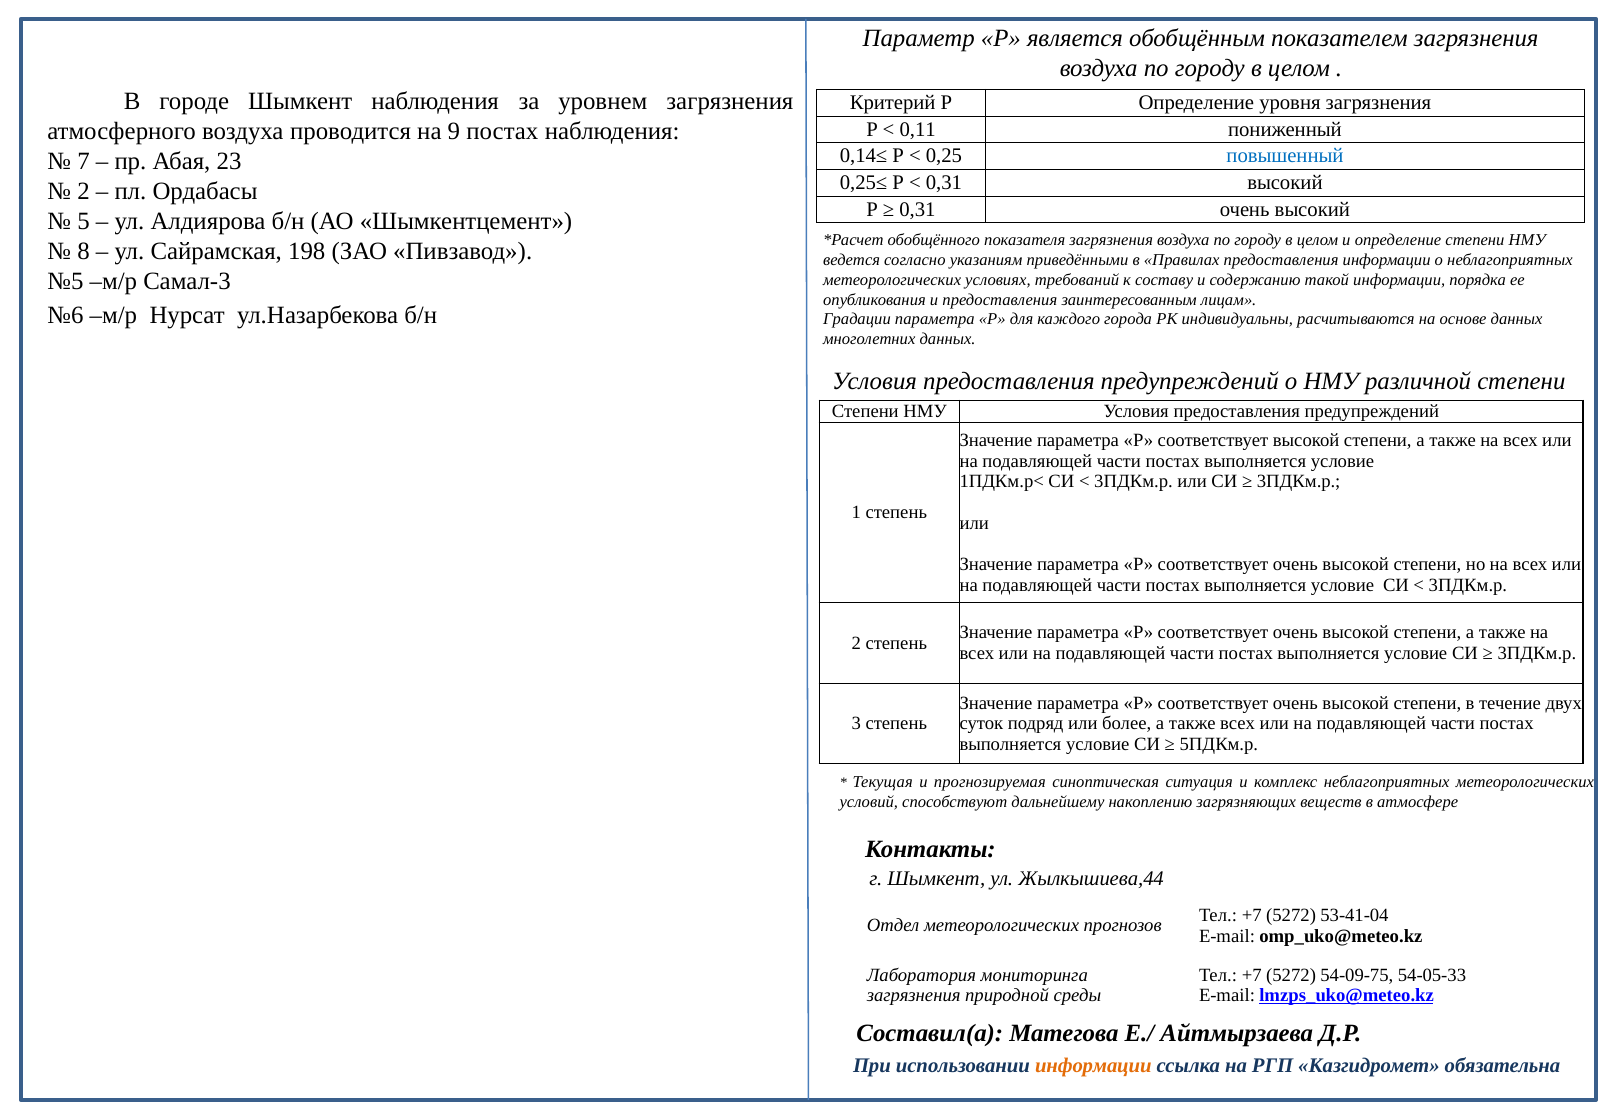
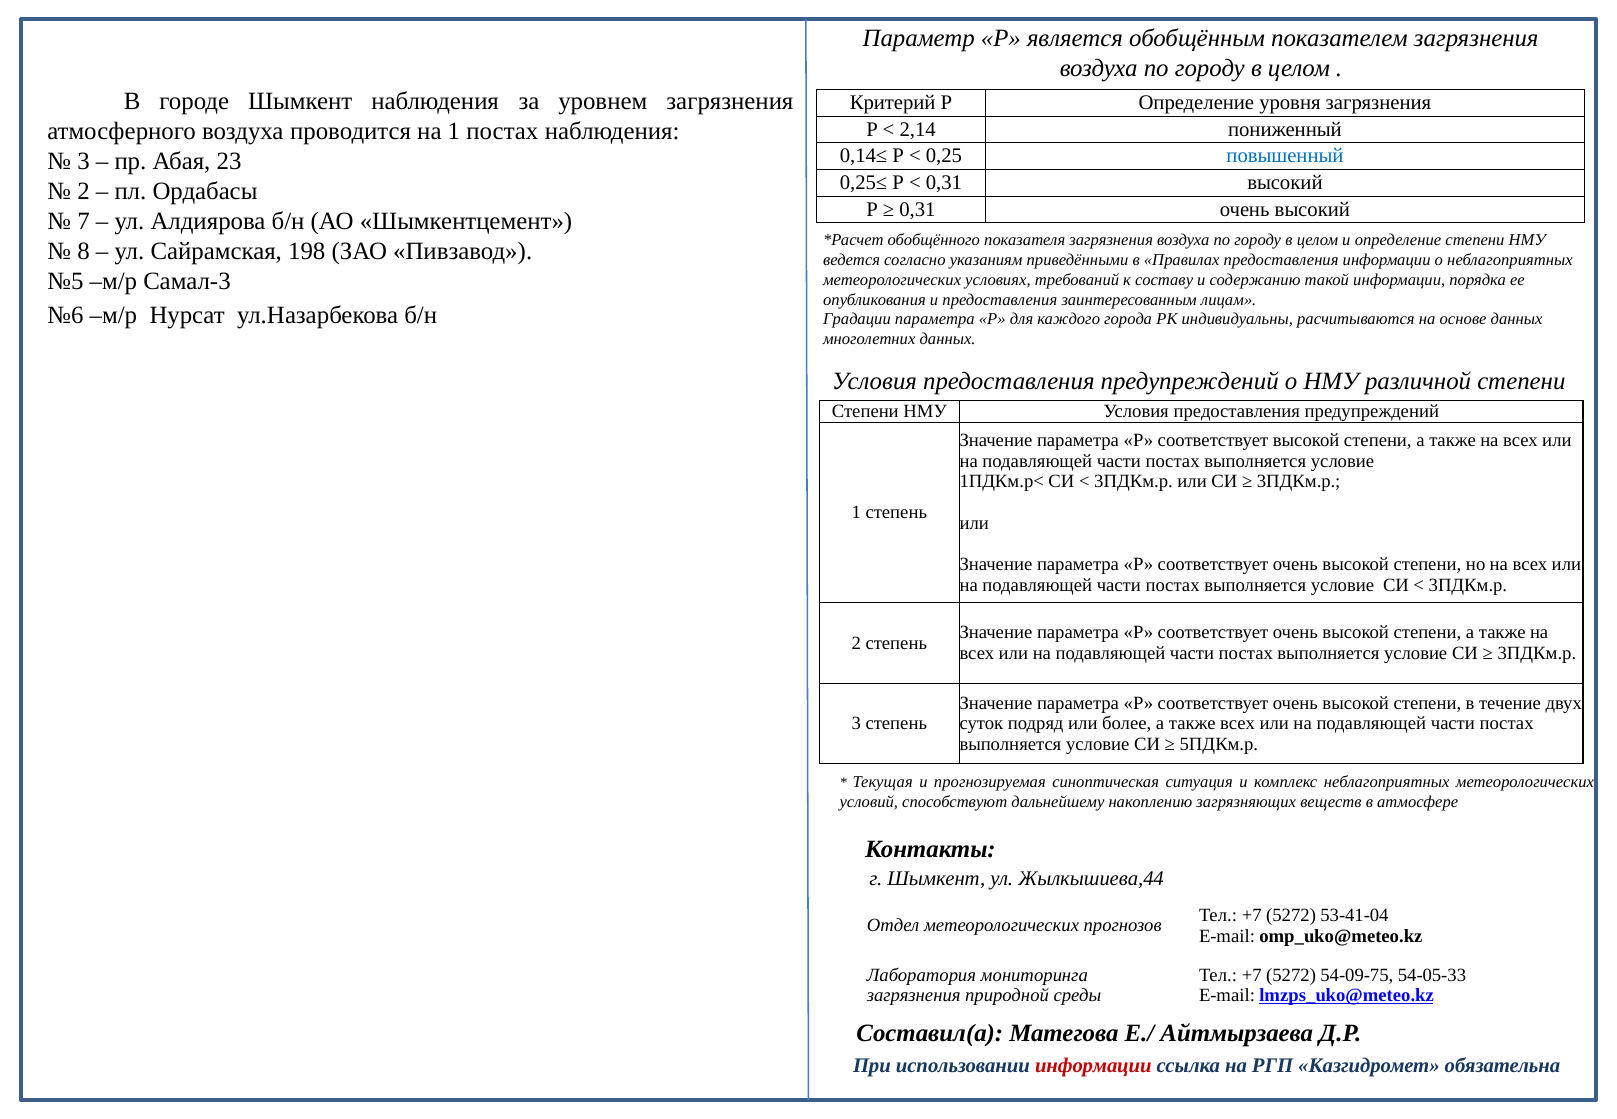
0,11: 0,11 -> 2,14
на 9: 9 -> 1
7 at (83, 162): 7 -> 3
5: 5 -> 7
информации at (1093, 1066) colour: orange -> red
